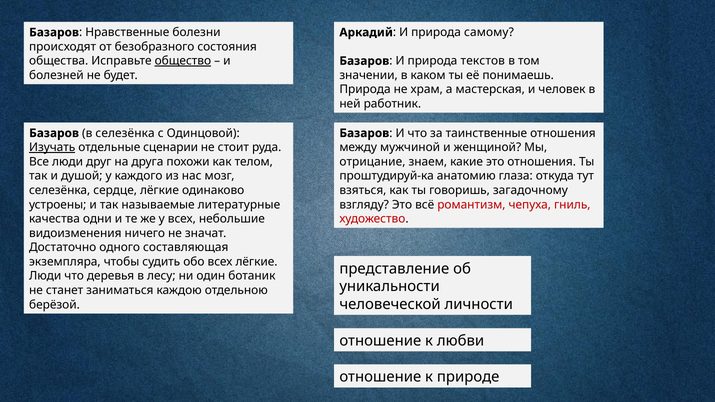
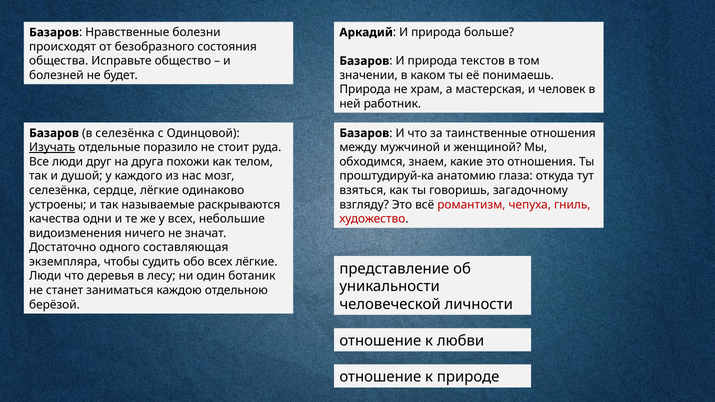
самому: самому -> больше
общество underline: present -> none
сценарии: сценарии -> поразило
отрицание: отрицание -> обходимся
литературные: литературные -> раскрываются
